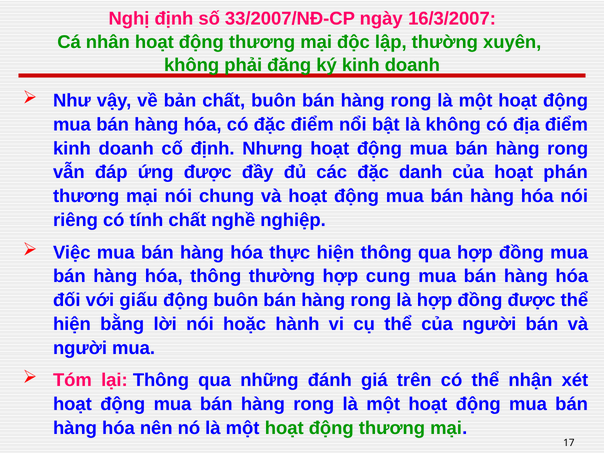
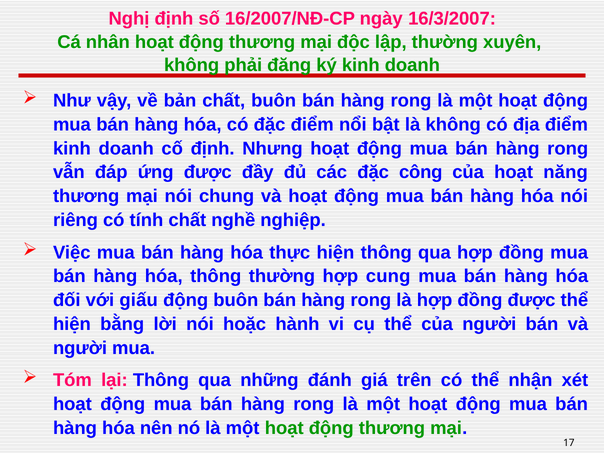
33/2007/NĐ-CP: 33/2007/NĐ-CP -> 16/2007/NĐ-CP
danh: danh -> công
phán: phán -> năng
